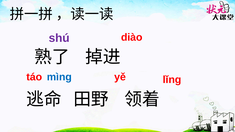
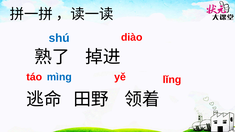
shú colour: purple -> blue
